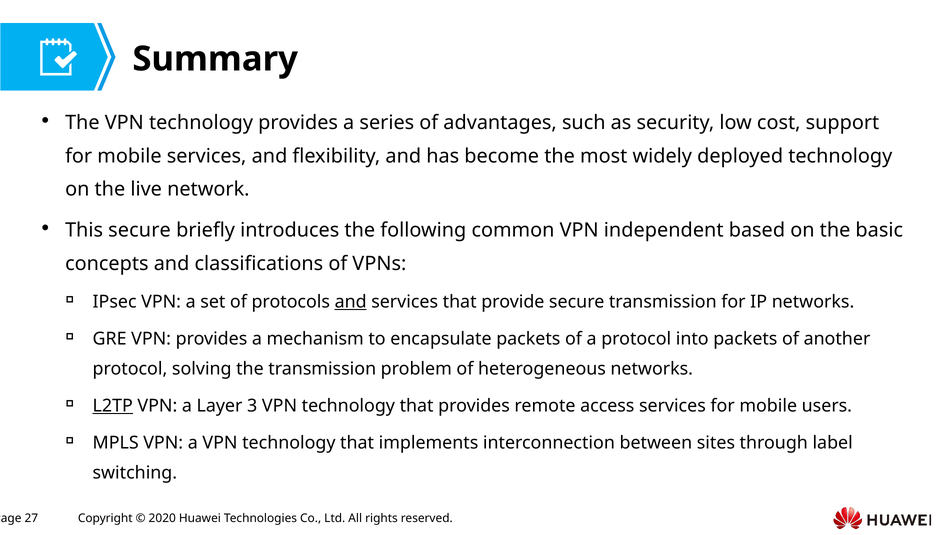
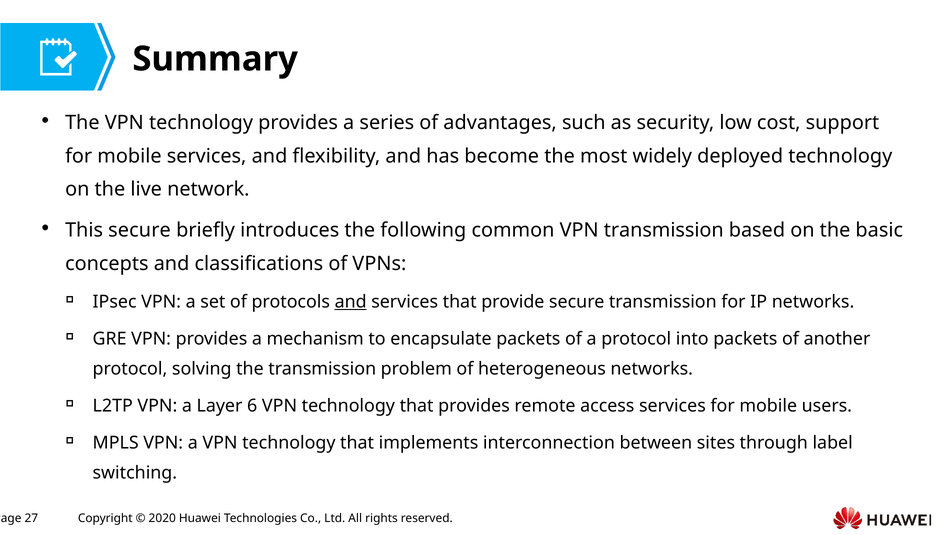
VPN independent: independent -> transmission
L2TP underline: present -> none
3: 3 -> 6
